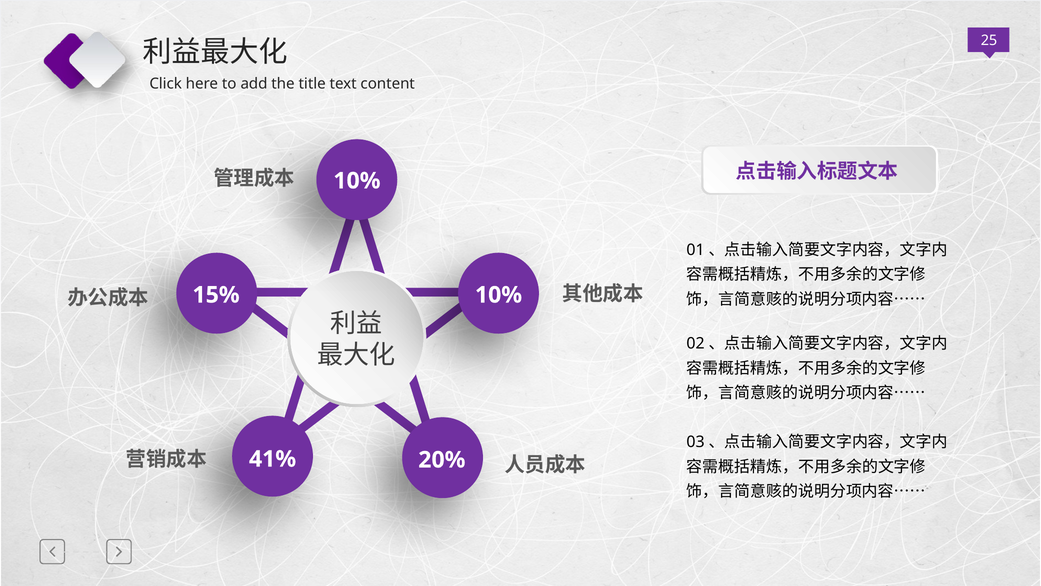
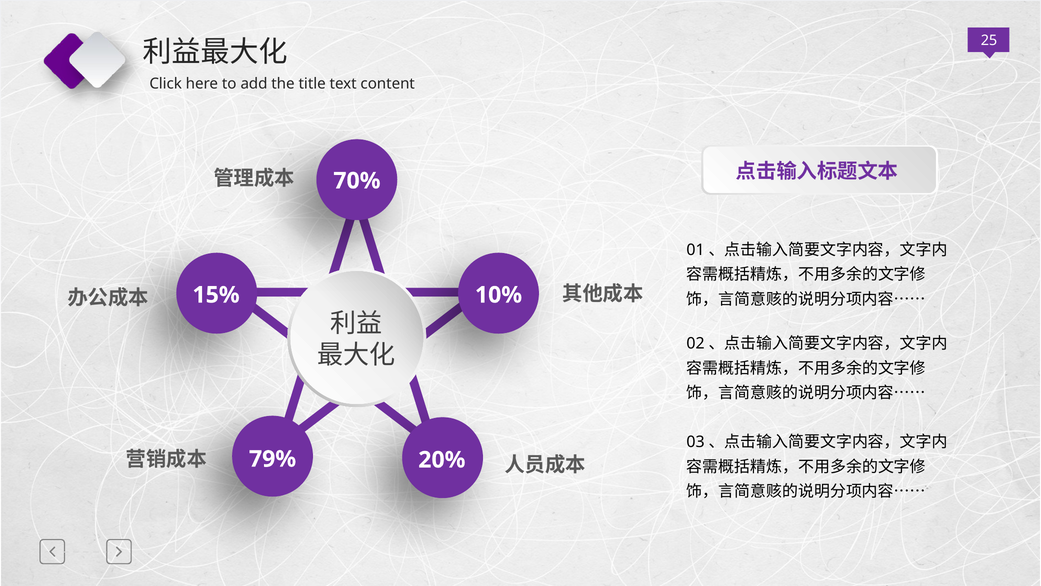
10% at (357, 181): 10% -> 70%
41%: 41% -> 79%
